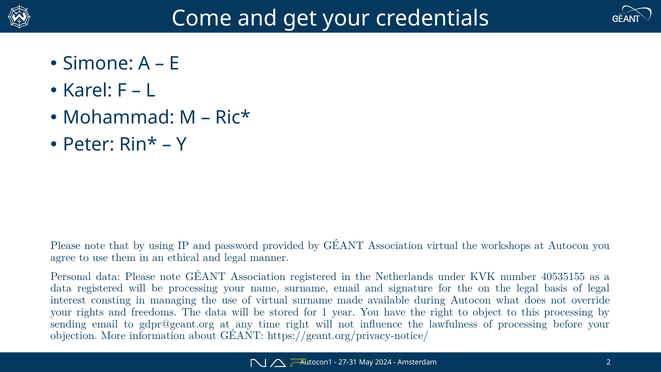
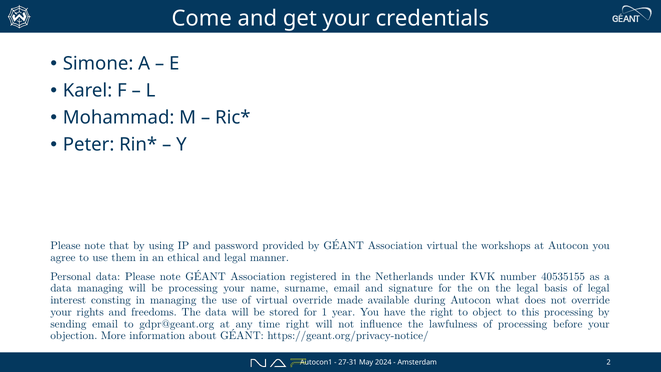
data registered: registered -> managing
virtual surname: surname -> override
